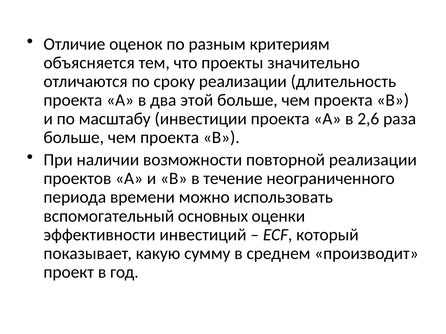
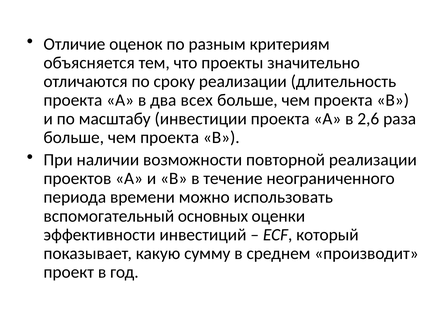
этой: этой -> всех
